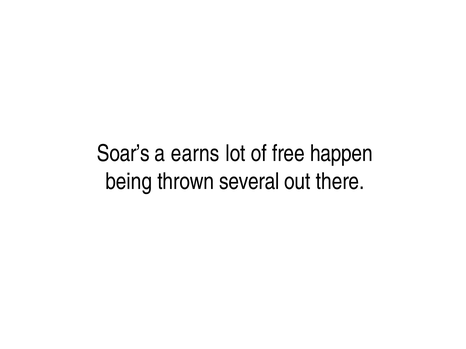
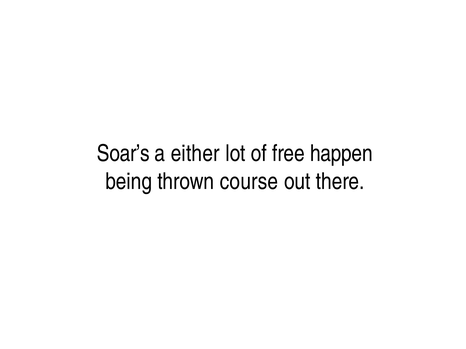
earns: earns -> either
several: several -> course
